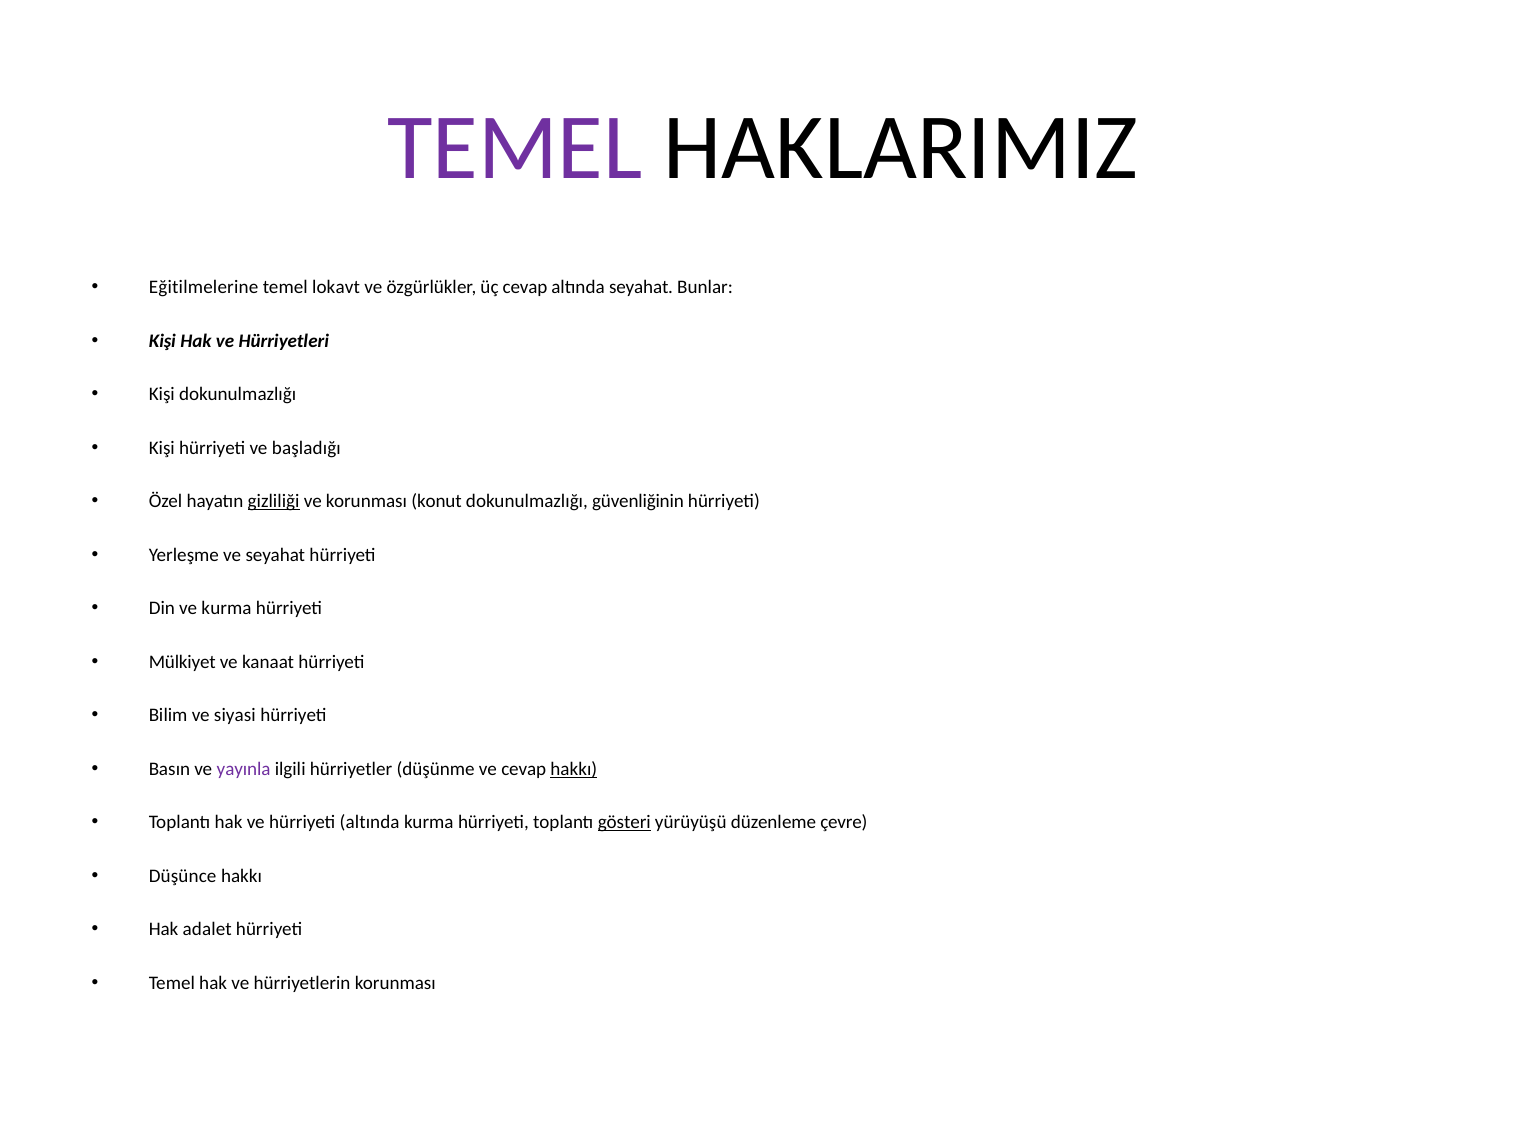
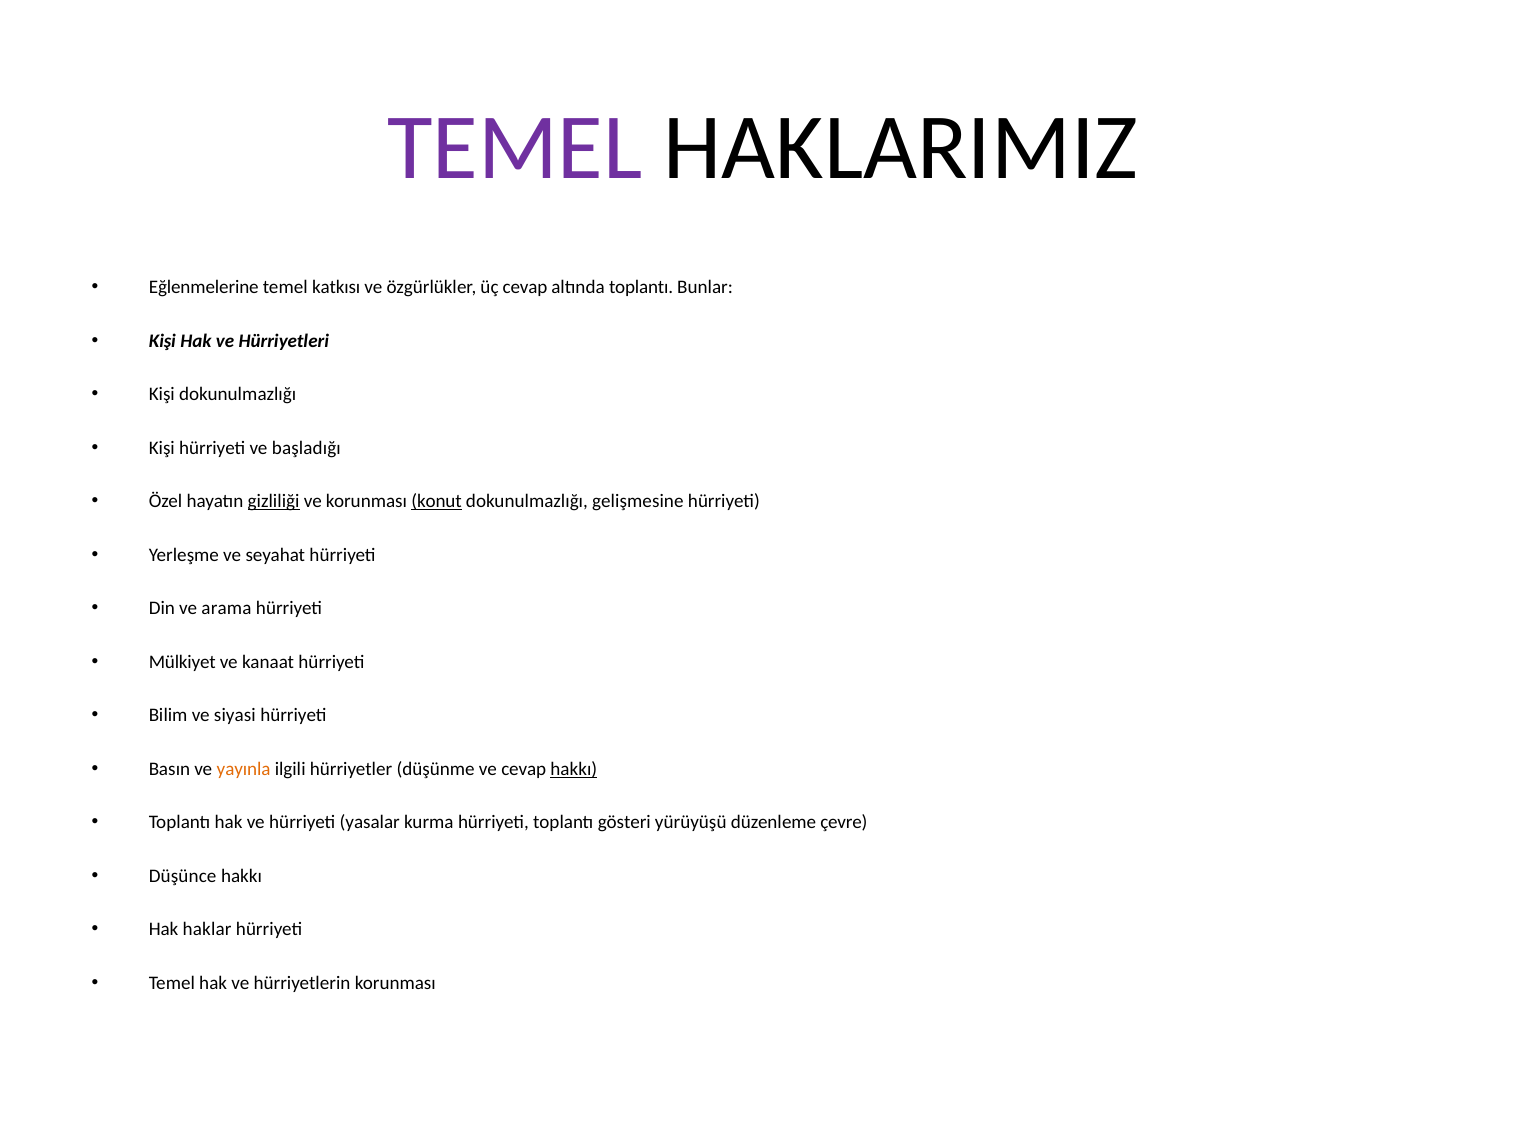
Eğitilmelerine: Eğitilmelerine -> Eğlenmelerine
lokavt: lokavt -> katkısı
altında seyahat: seyahat -> toplantı
konut underline: none -> present
güvenliğinin: güvenliğinin -> gelişmesine
ve kurma: kurma -> arama
yayınla colour: purple -> orange
hürriyeti altında: altında -> yasalar
gösteri underline: present -> none
adalet: adalet -> haklar
